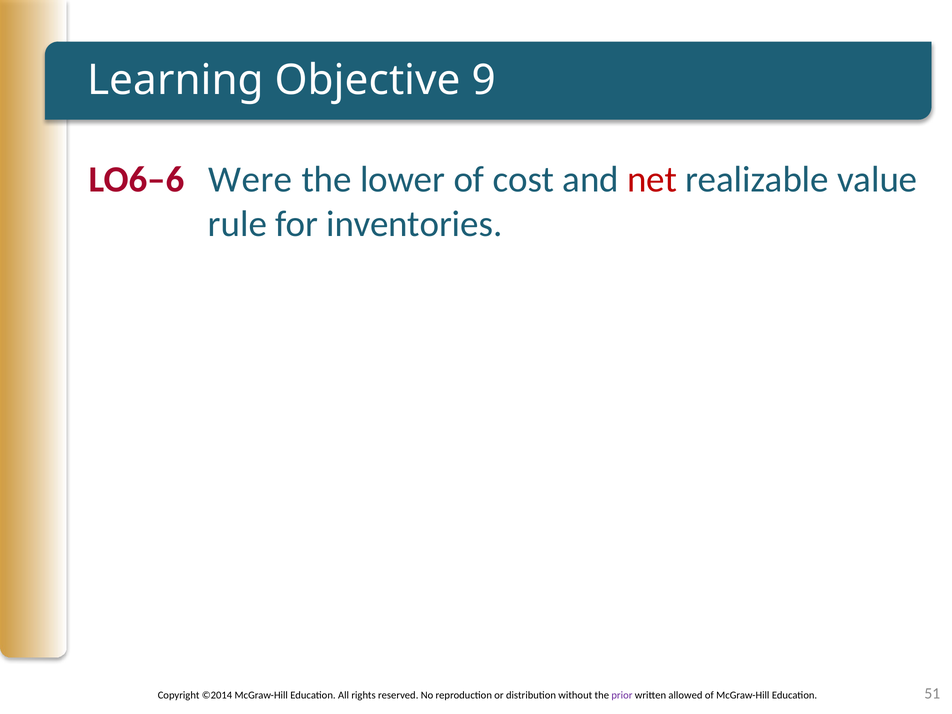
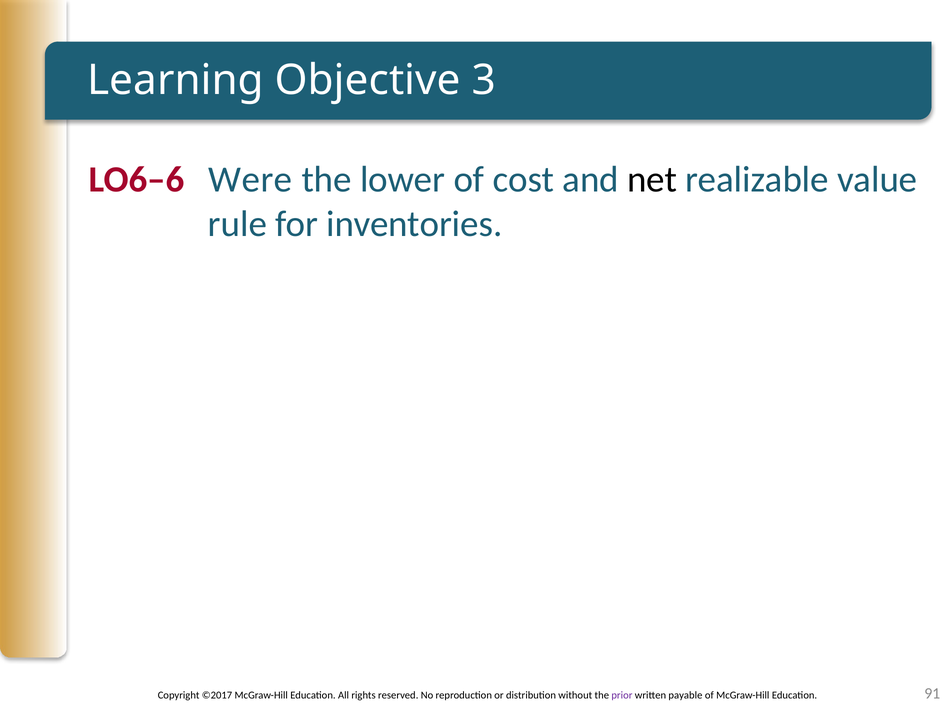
9: 9 -> 3
net colour: red -> black
©2014: ©2014 -> ©2017
allowed: allowed -> payable
51: 51 -> 91
